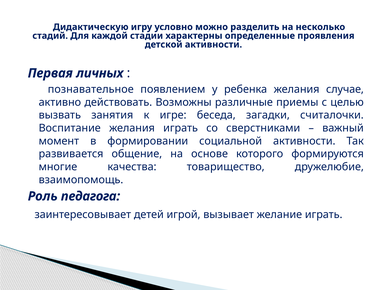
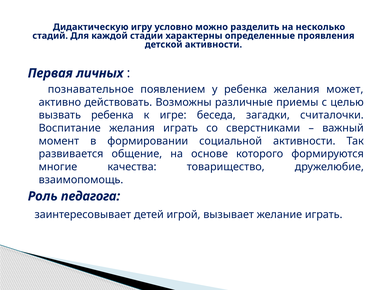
случае: случае -> может
вызвать занятия: занятия -> ребенка
